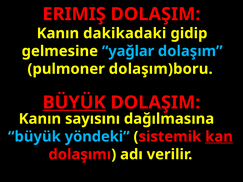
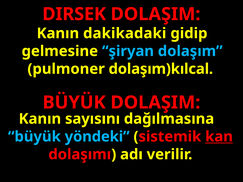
ERIMIŞ: ERIMIŞ -> DIRSEK
yağlar: yağlar -> şiryan
dolaşım)boru: dolaşım)boru -> dolaşım)kılcal
BÜYÜK at (74, 103) underline: present -> none
